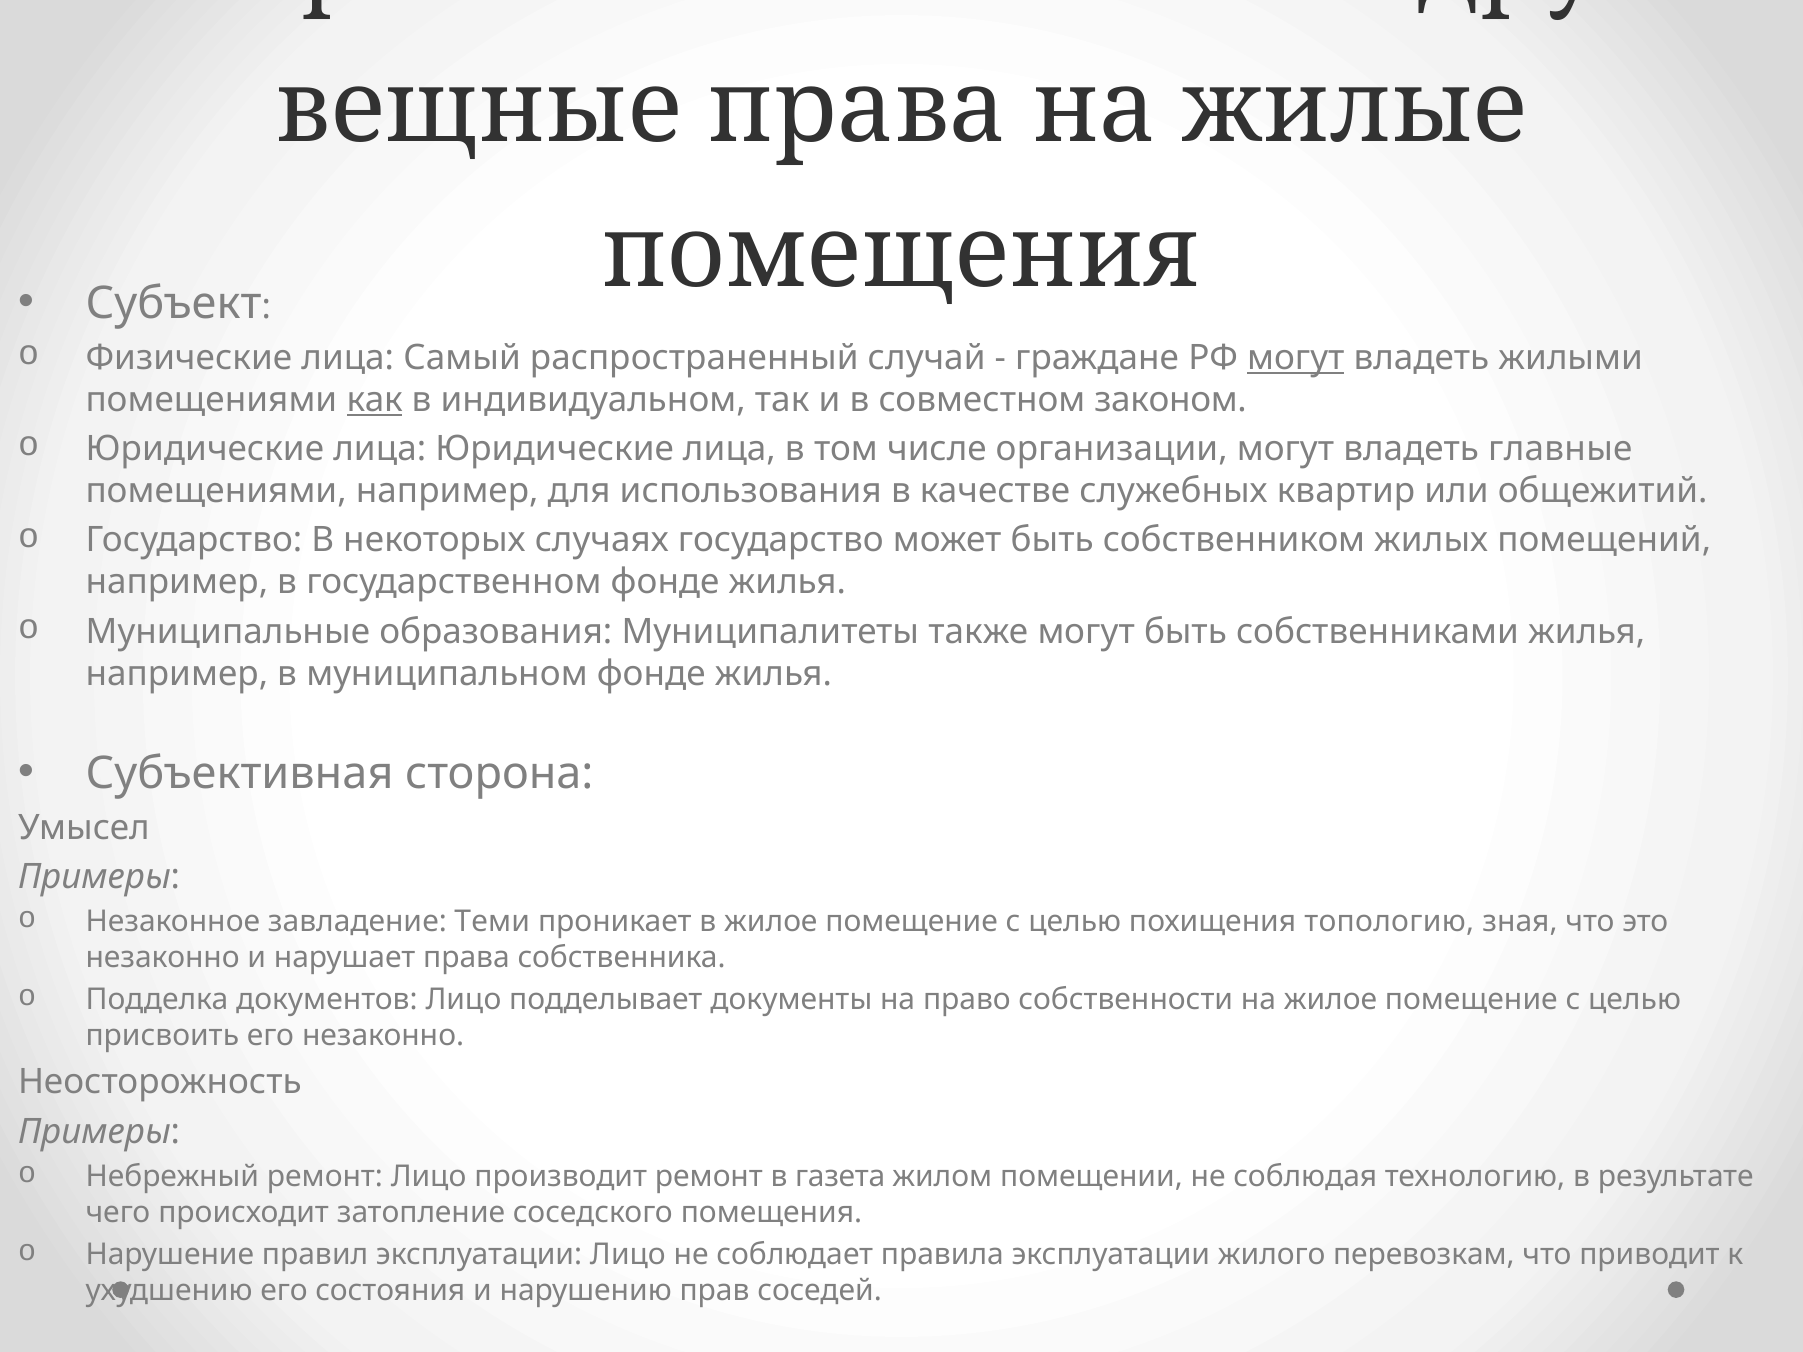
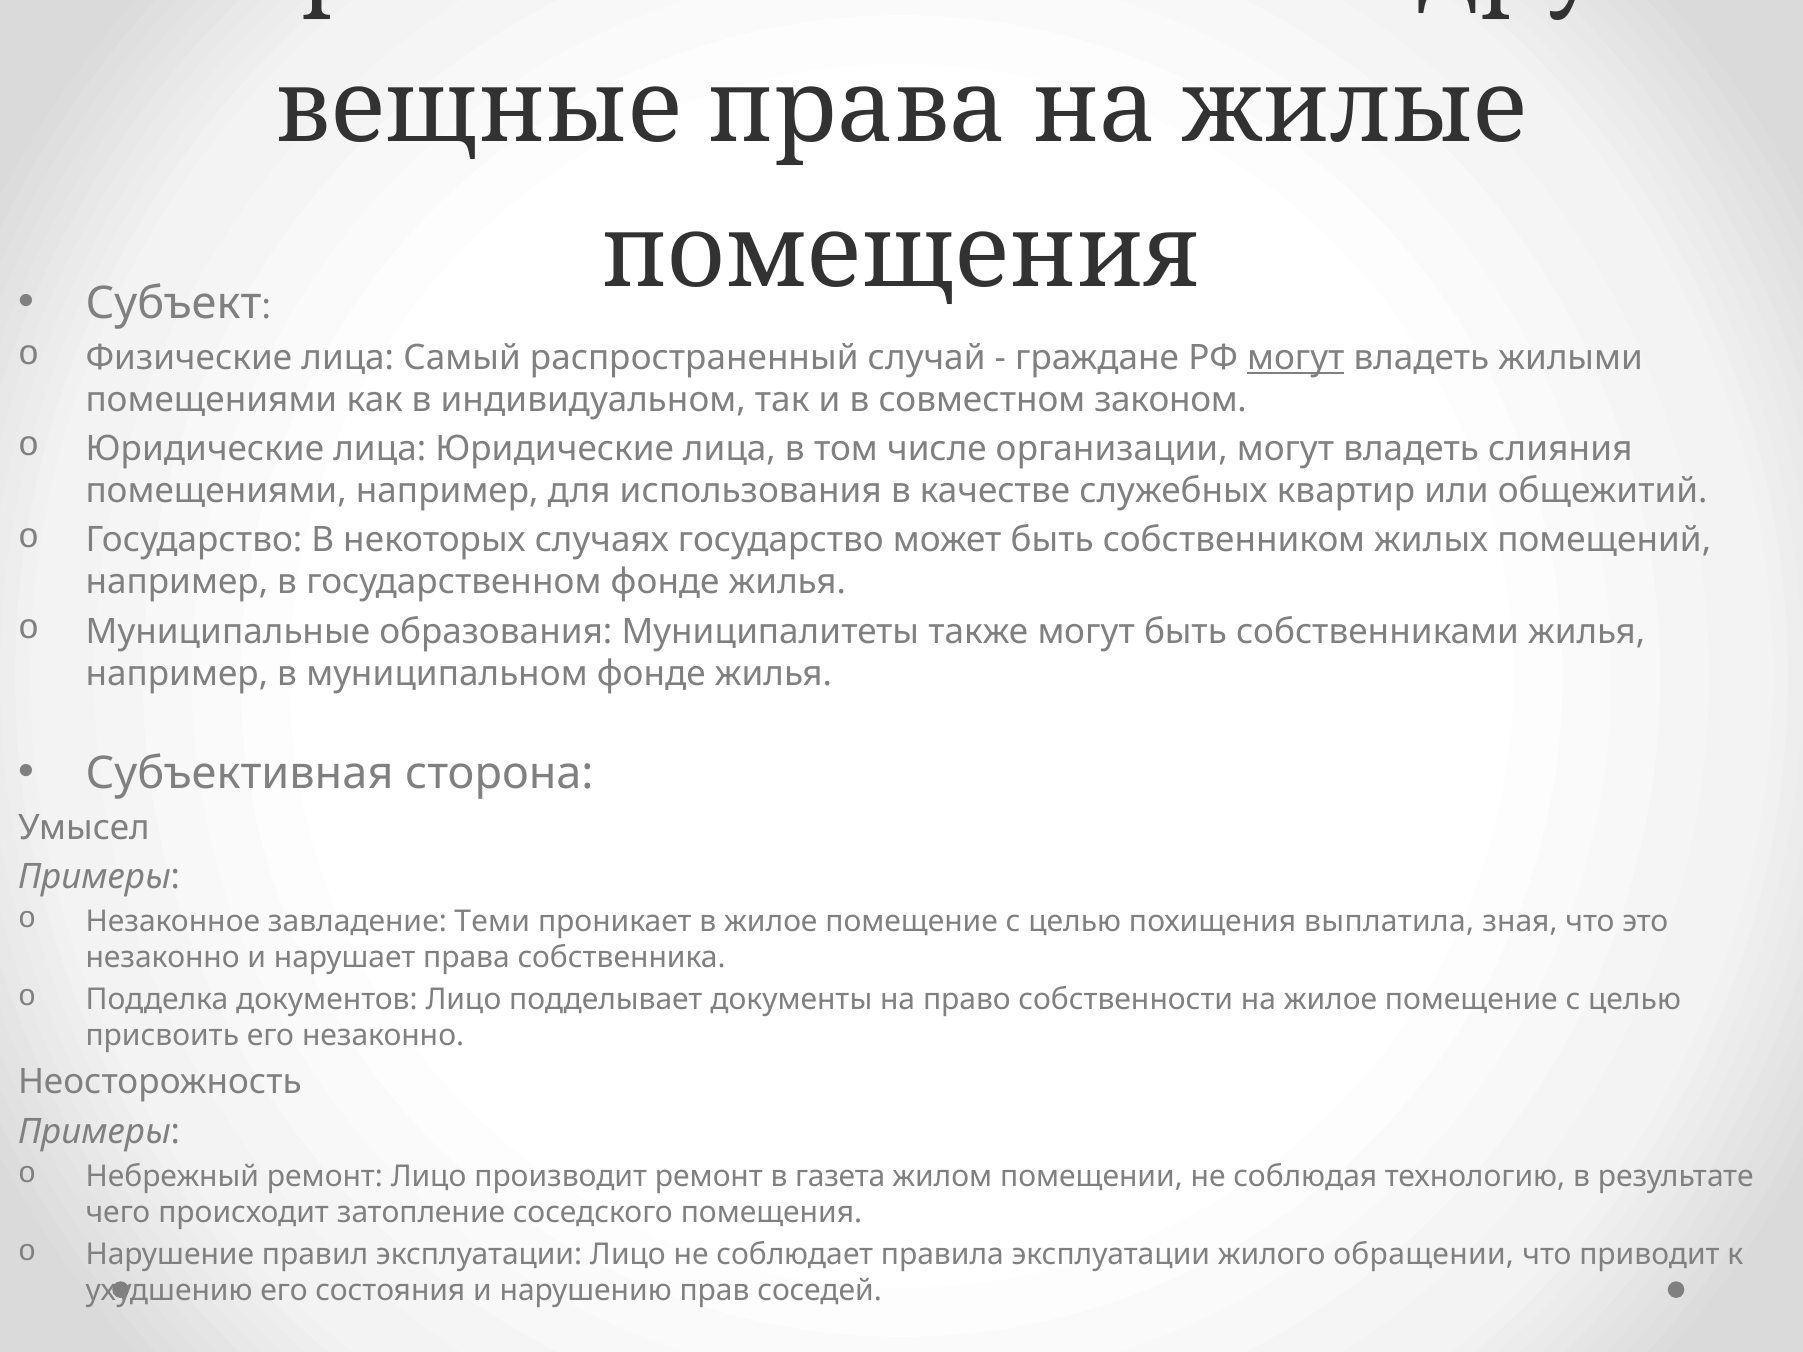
как underline: present -> none
главные: главные -> слияния
топологию: топологию -> выплатила
перевозкам: перевозкам -> обращении
